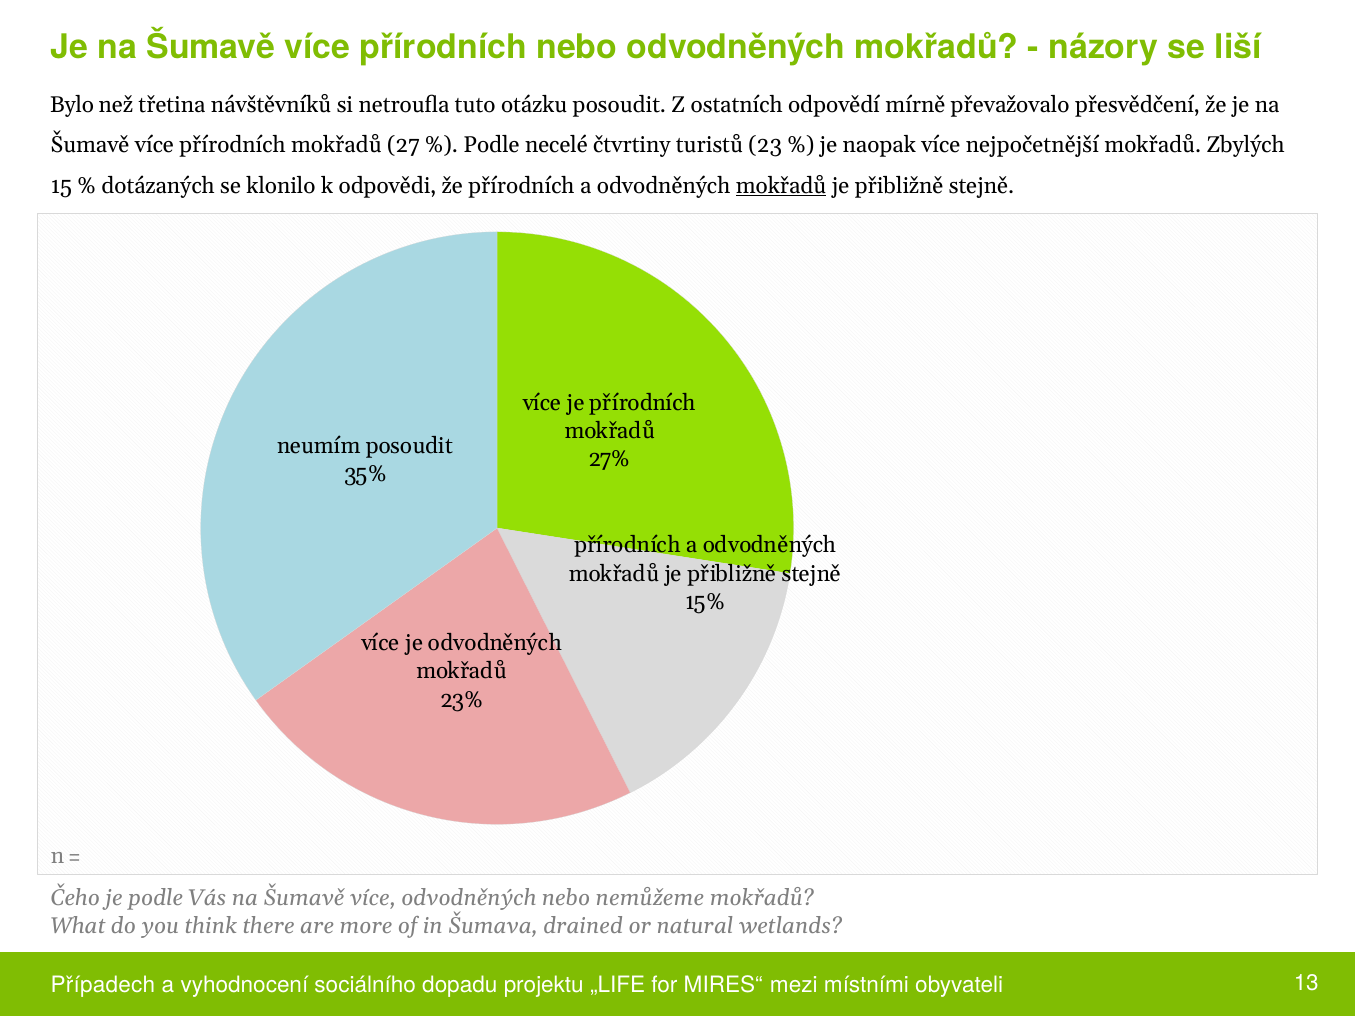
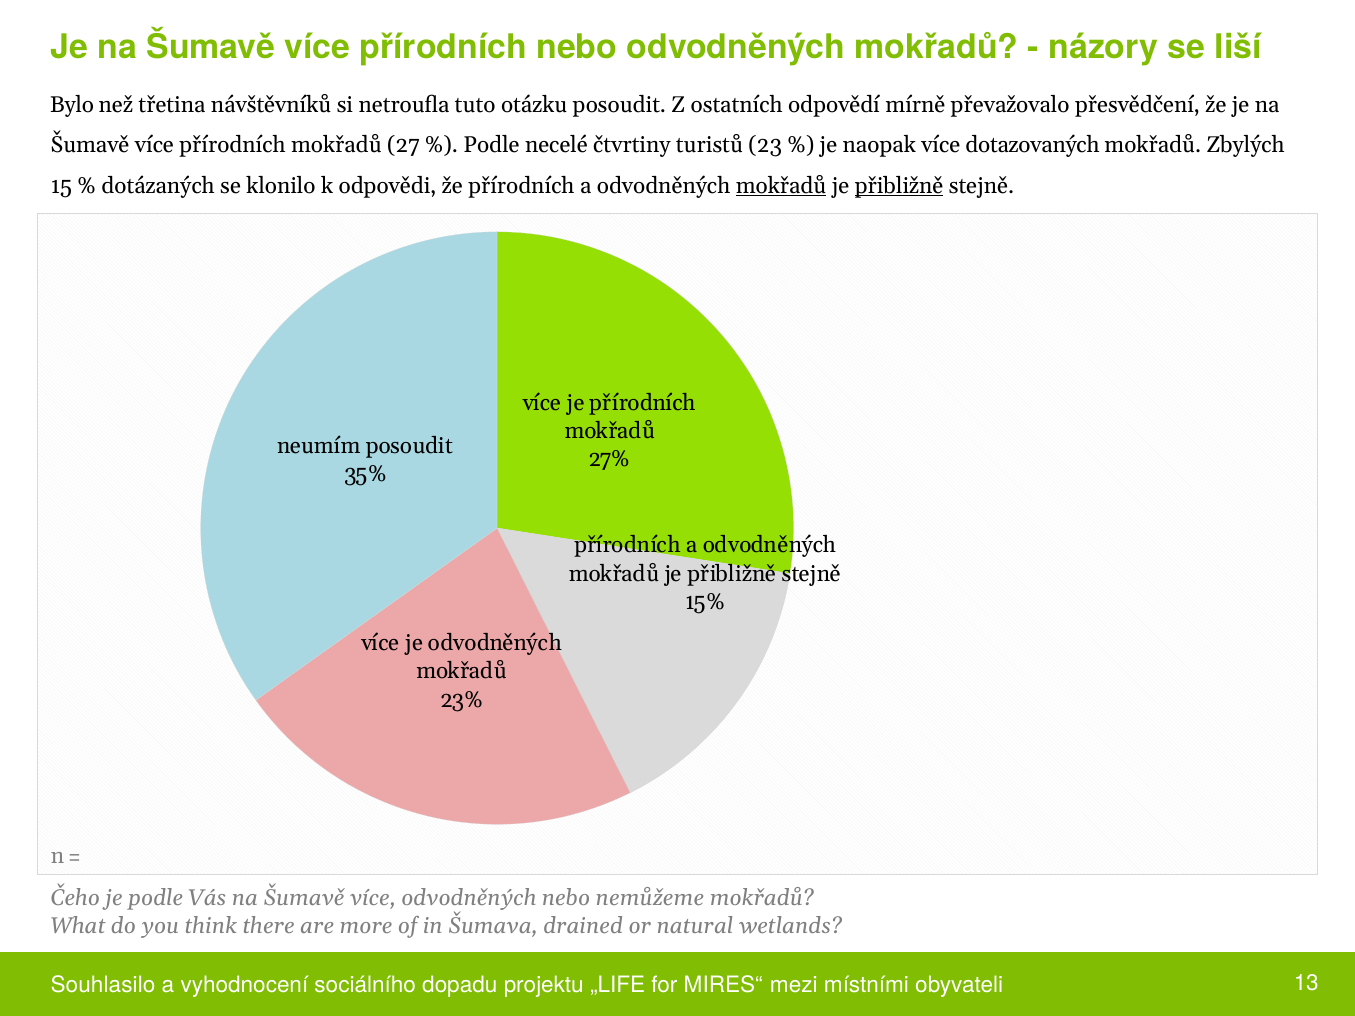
nejpočetnější: nejpočetnější -> dotazovaných
přibližně at (899, 186) underline: none -> present
Případech: Případech -> Souhlasilo
